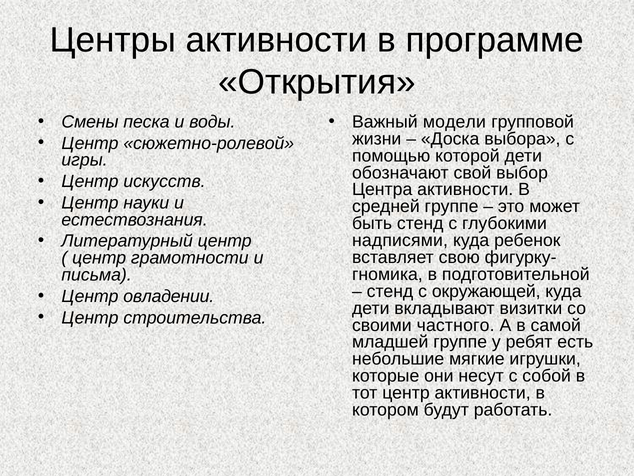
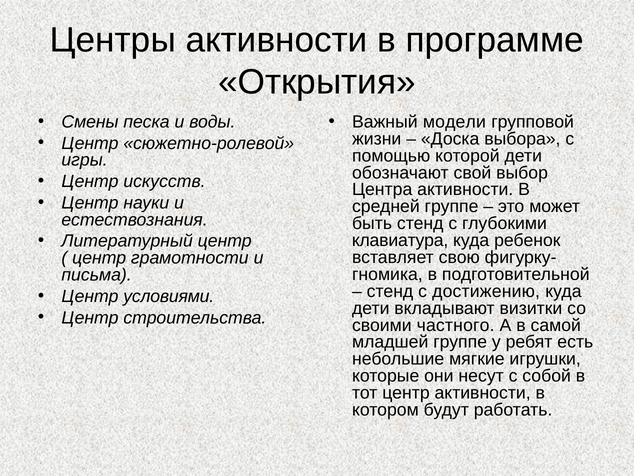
надписями: надписями -> клавиатура
окружающей: окружающей -> достижению
овладении: овладении -> условиями
